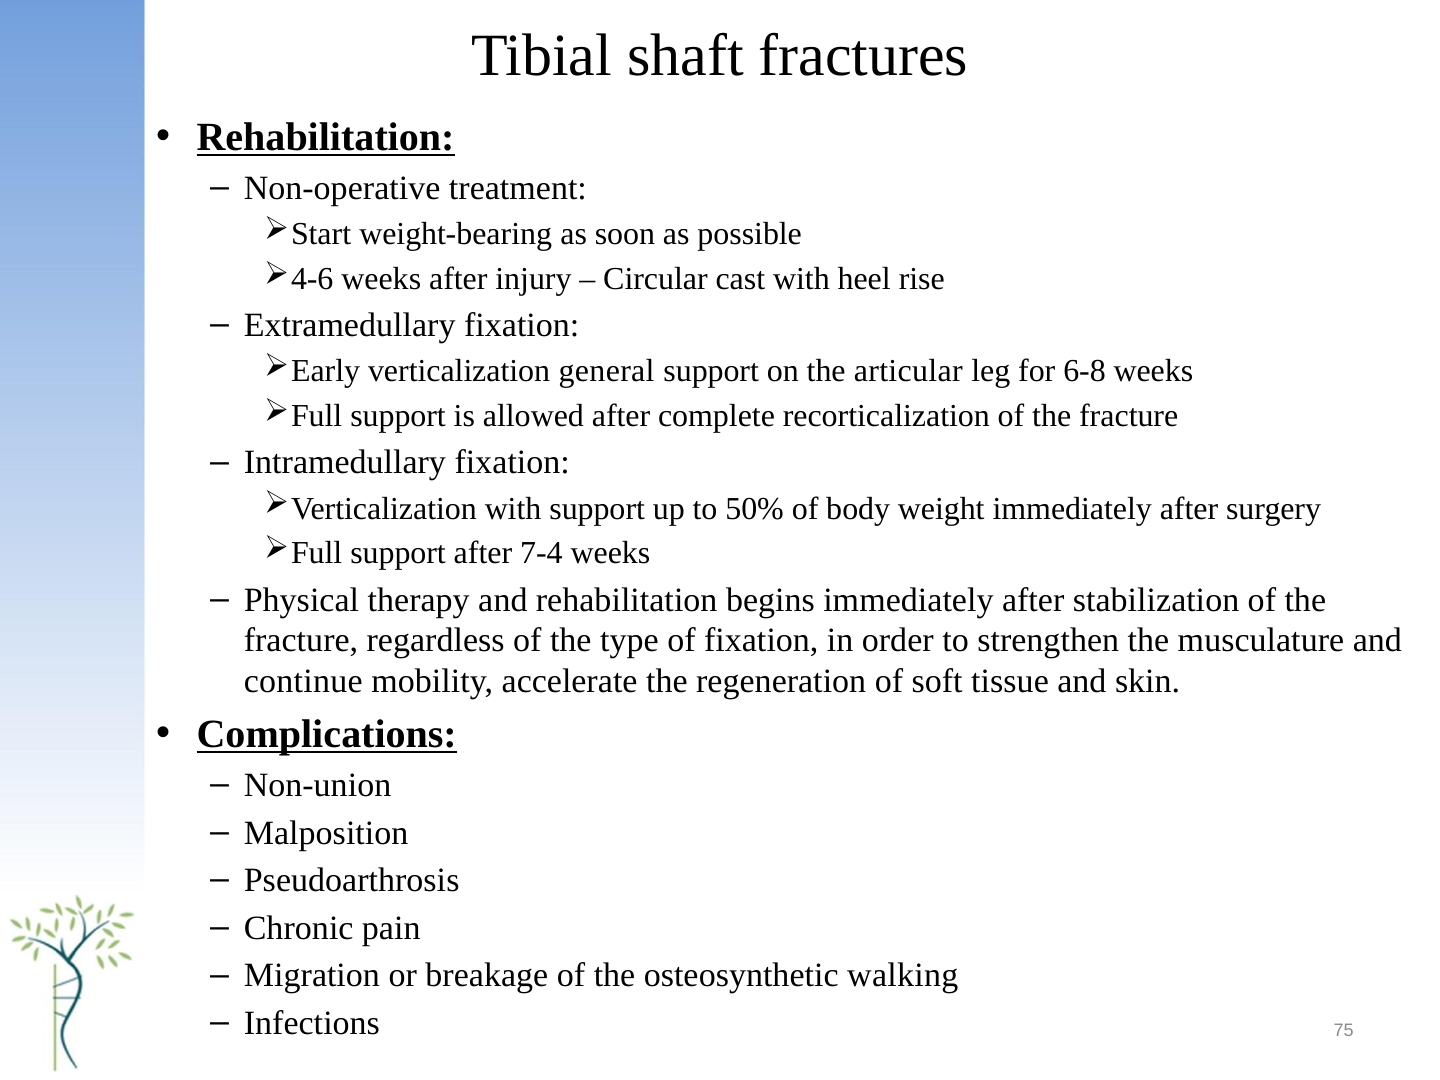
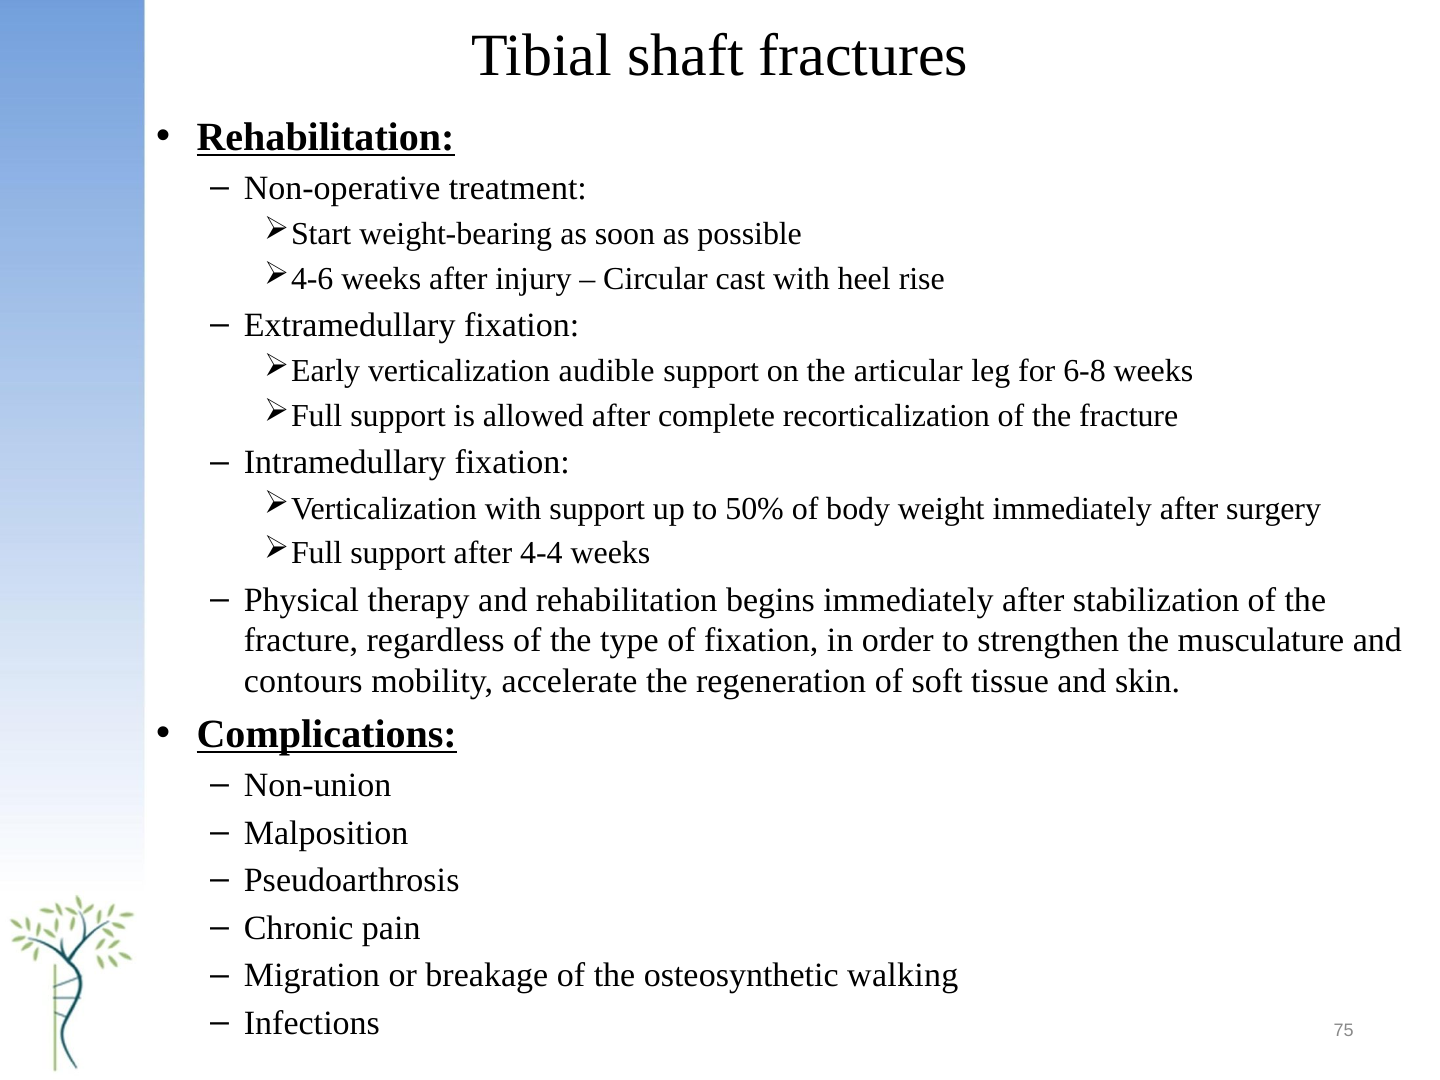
general: general -> audible
7-4: 7-4 -> 4-4
continue: continue -> contours
